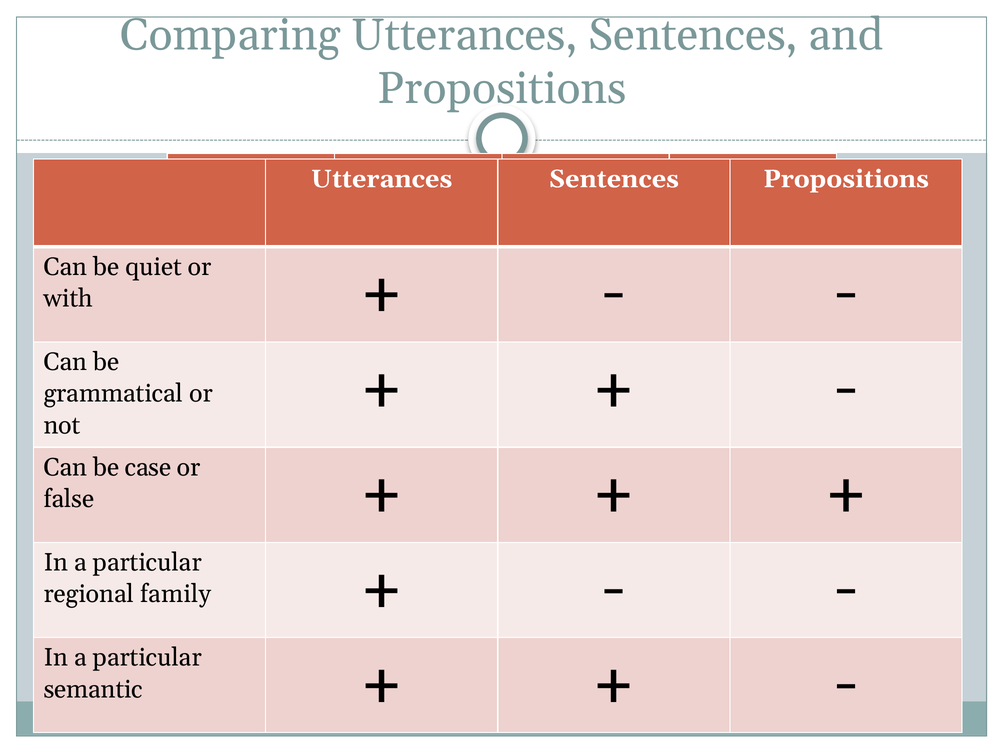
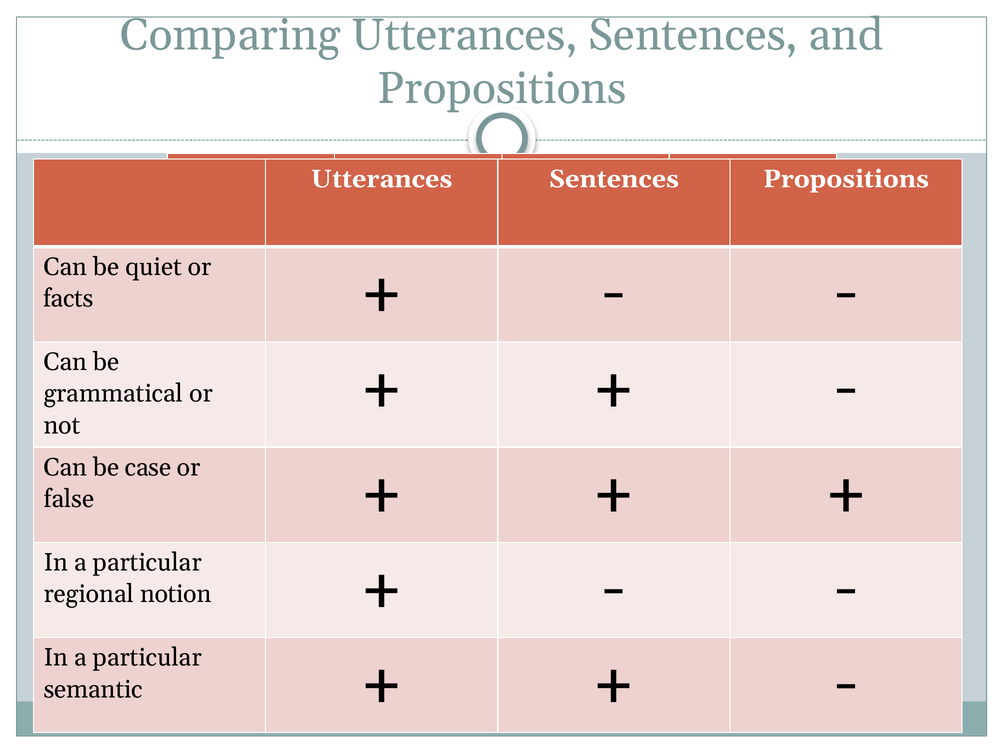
with: with -> facts
family: family -> notion
